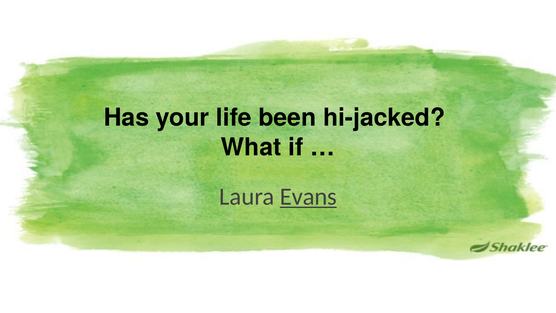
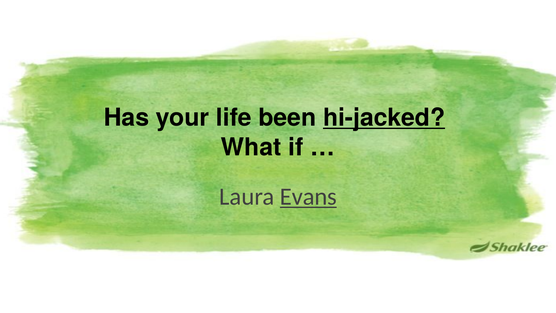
hi-jacked underline: none -> present
